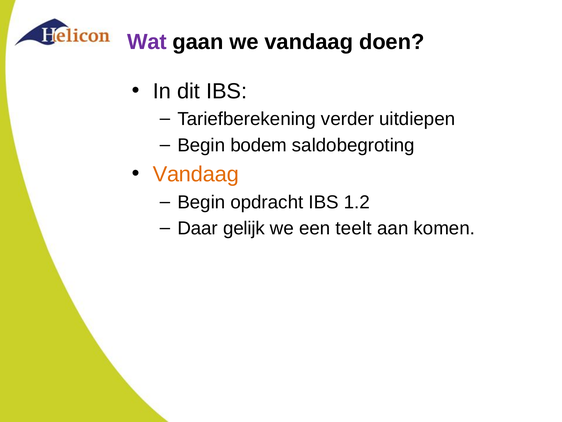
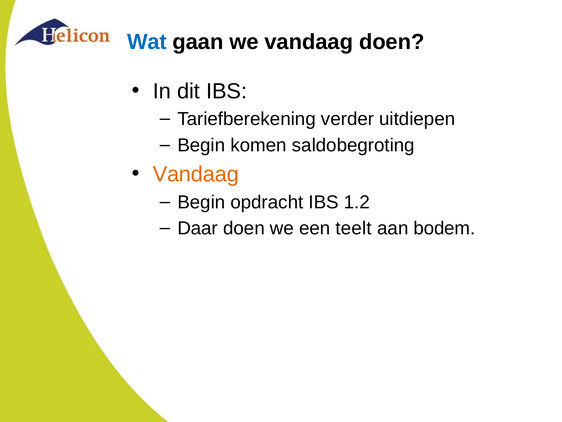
Wat colour: purple -> blue
bodem: bodem -> komen
Daar gelijk: gelijk -> doen
komen: komen -> bodem
